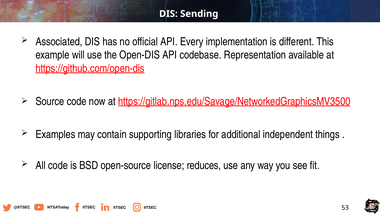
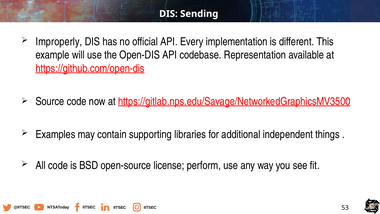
Associated: Associated -> Improperly
reduces: reduces -> perform
